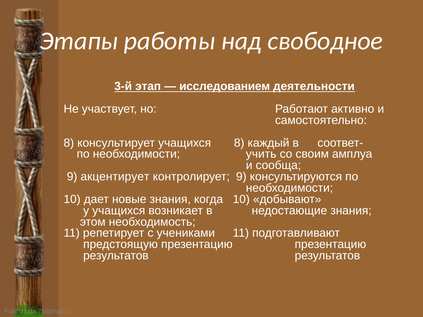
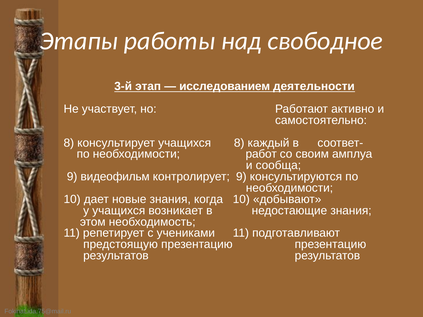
учить: учить -> работ
акцентирует: акцентирует -> видеофильм
